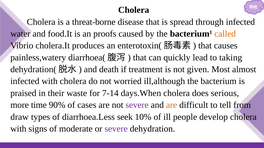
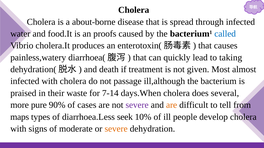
threat-borne: threat-borne -> about-borne
called colour: orange -> blue
worried: worried -> passage
serious: serious -> several
time: time -> pure
draw: draw -> maps
severe at (116, 129) colour: purple -> orange
